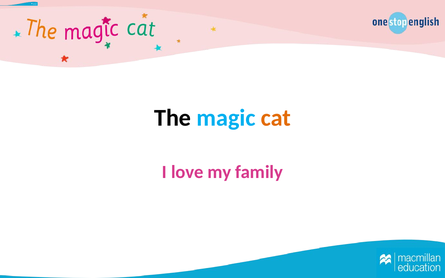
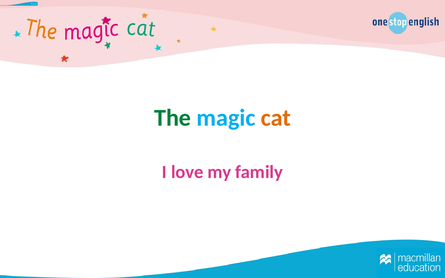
The colour: black -> green
